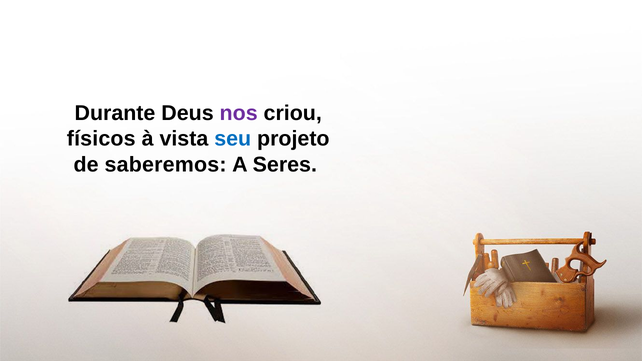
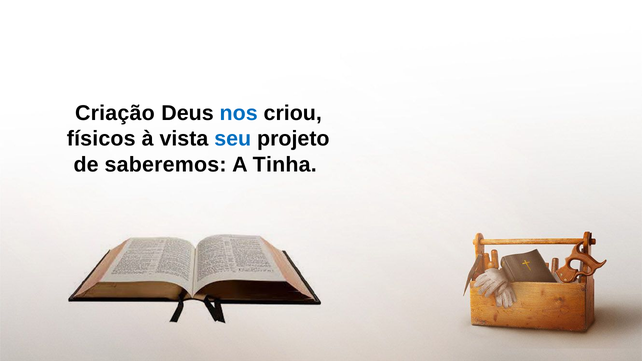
Durante: Durante -> Criação
nos colour: purple -> blue
Seres: Seres -> Tinha
